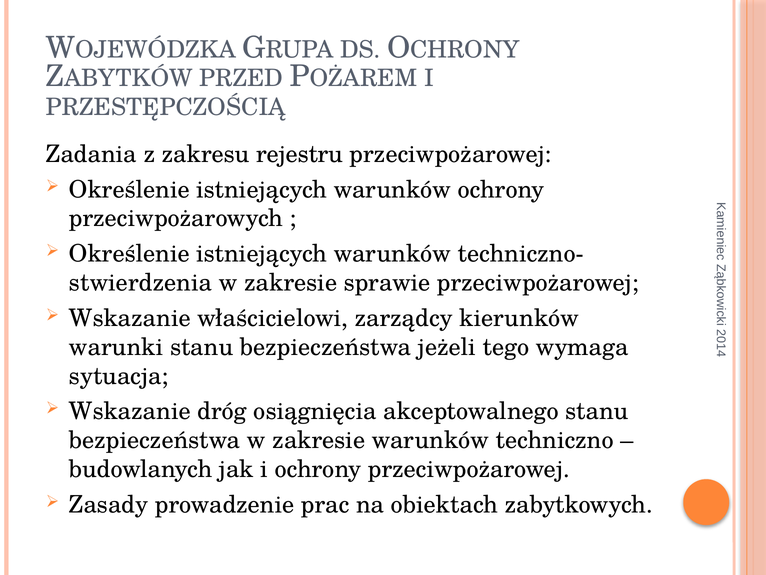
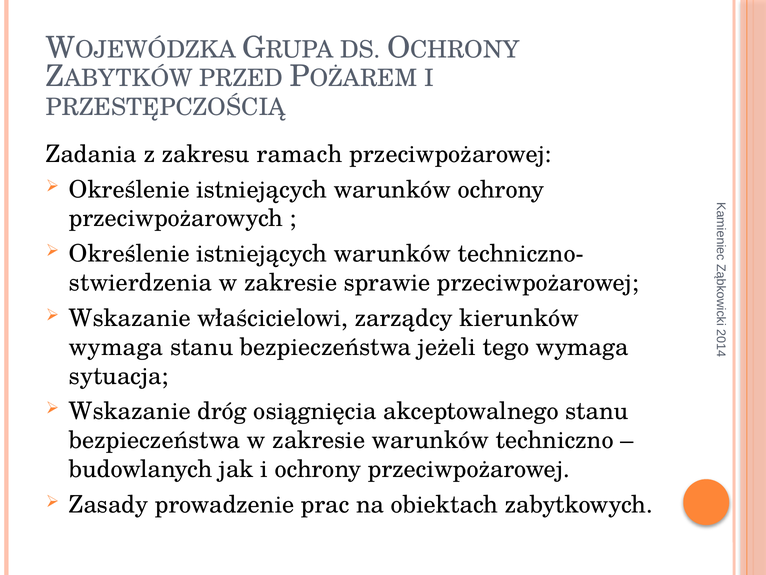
rejestru: rejestru -> ramach
warunki at (116, 347): warunki -> wymaga
